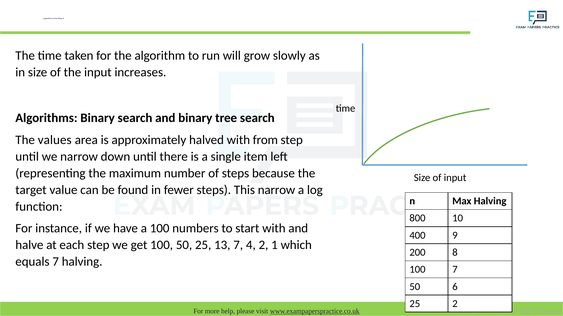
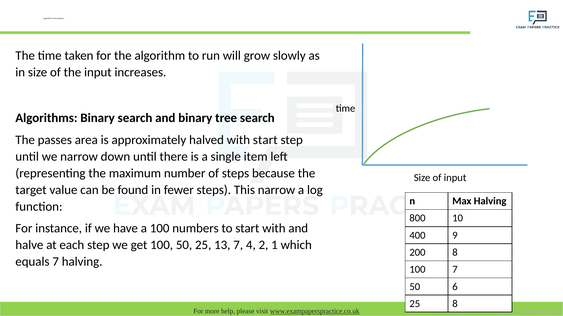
values: values -> passes
with from: from -> start
25 2: 2 -> 8
